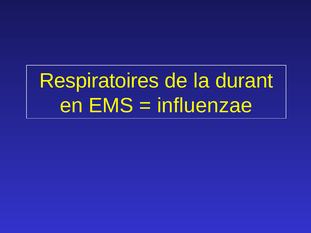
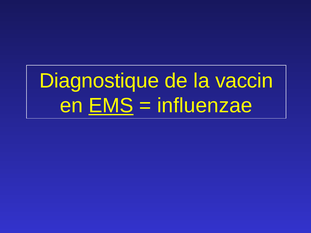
Respiratoires: Respiratoires -> Diagnostique
durant: durant -> vaccin
EMS underline: none -> present
